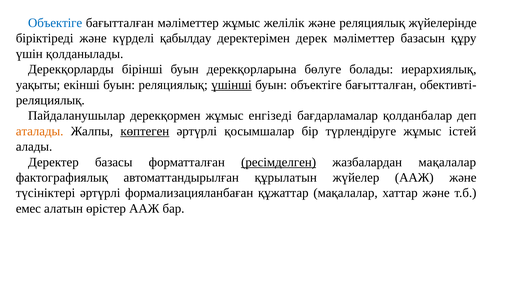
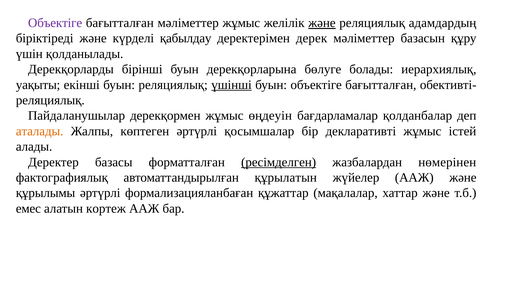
Объектіге at (55, 23) colour: blue -> purple
және at (322, 23) underline: none -> present
жүйелерінде: жүйелерінде -> адамдардың
енгізеді: енгізеді -> өңдеуін
көптеген underline: present -> none
түрлендіруге: түрлендіруге -> декларативті
жазбалардан мақалалар: мақалалар -> нөмерінен
түсініктері: түсініктері -> құрылымы
өрістер: өрістер -> кортеж
